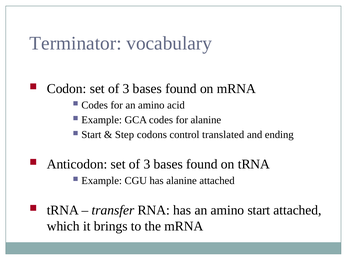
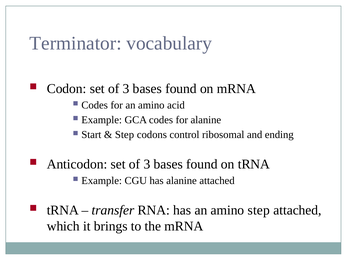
translated: translated -> ribosomal
amino start: start -> step
